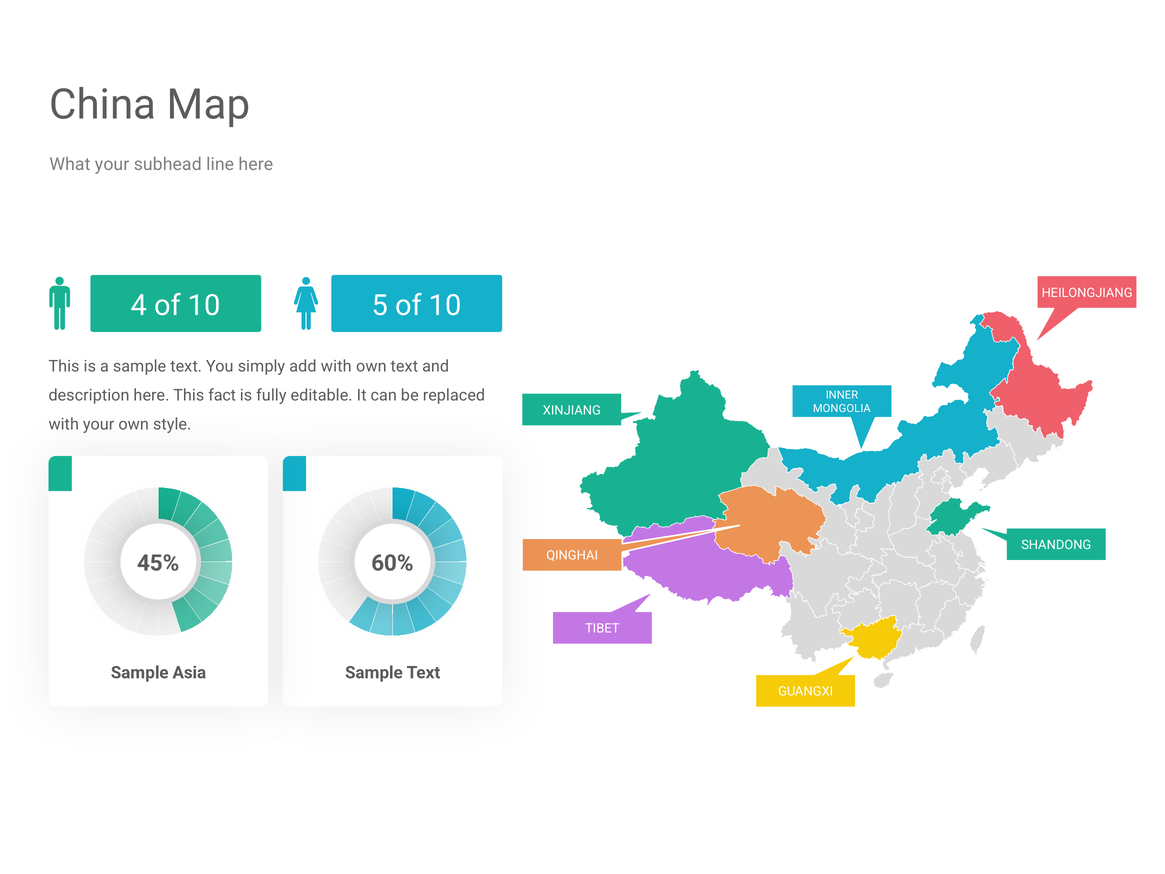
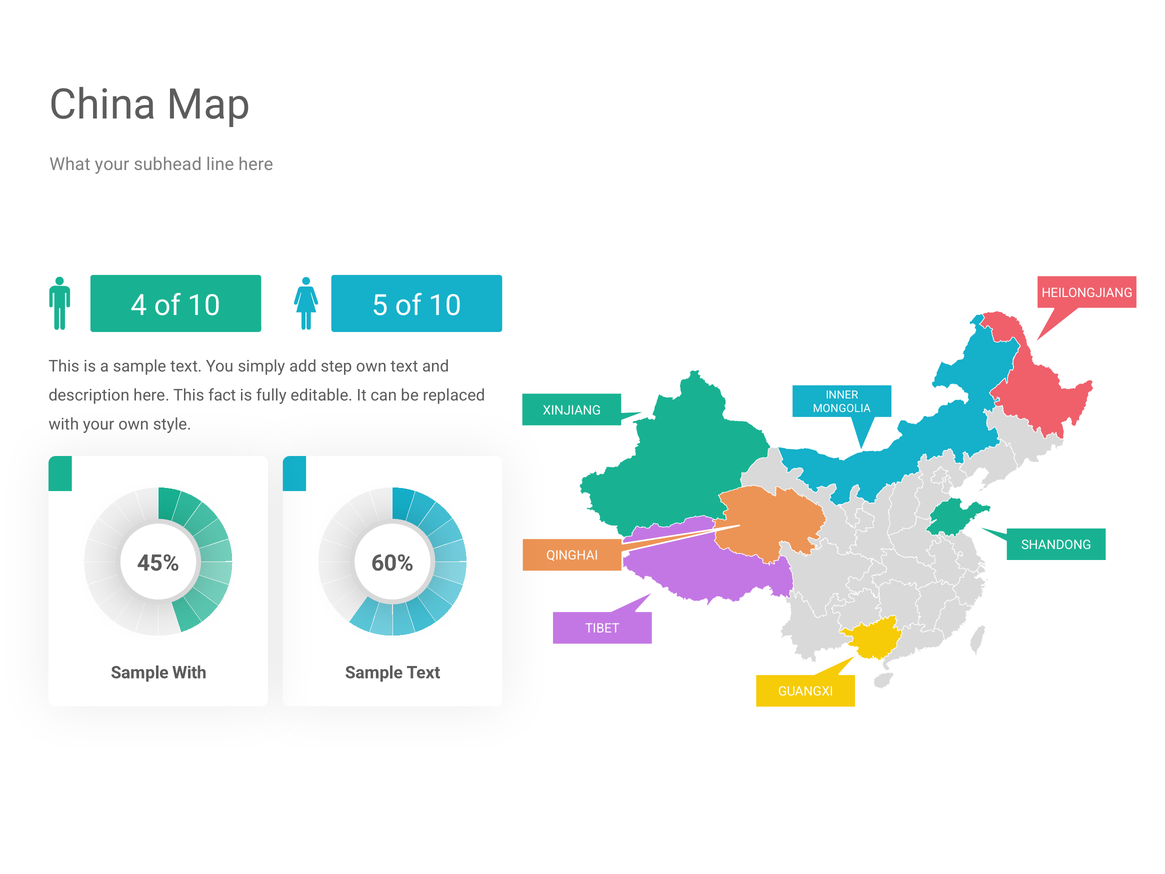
add with: with -> step
Sample Asia: Asia -> With
